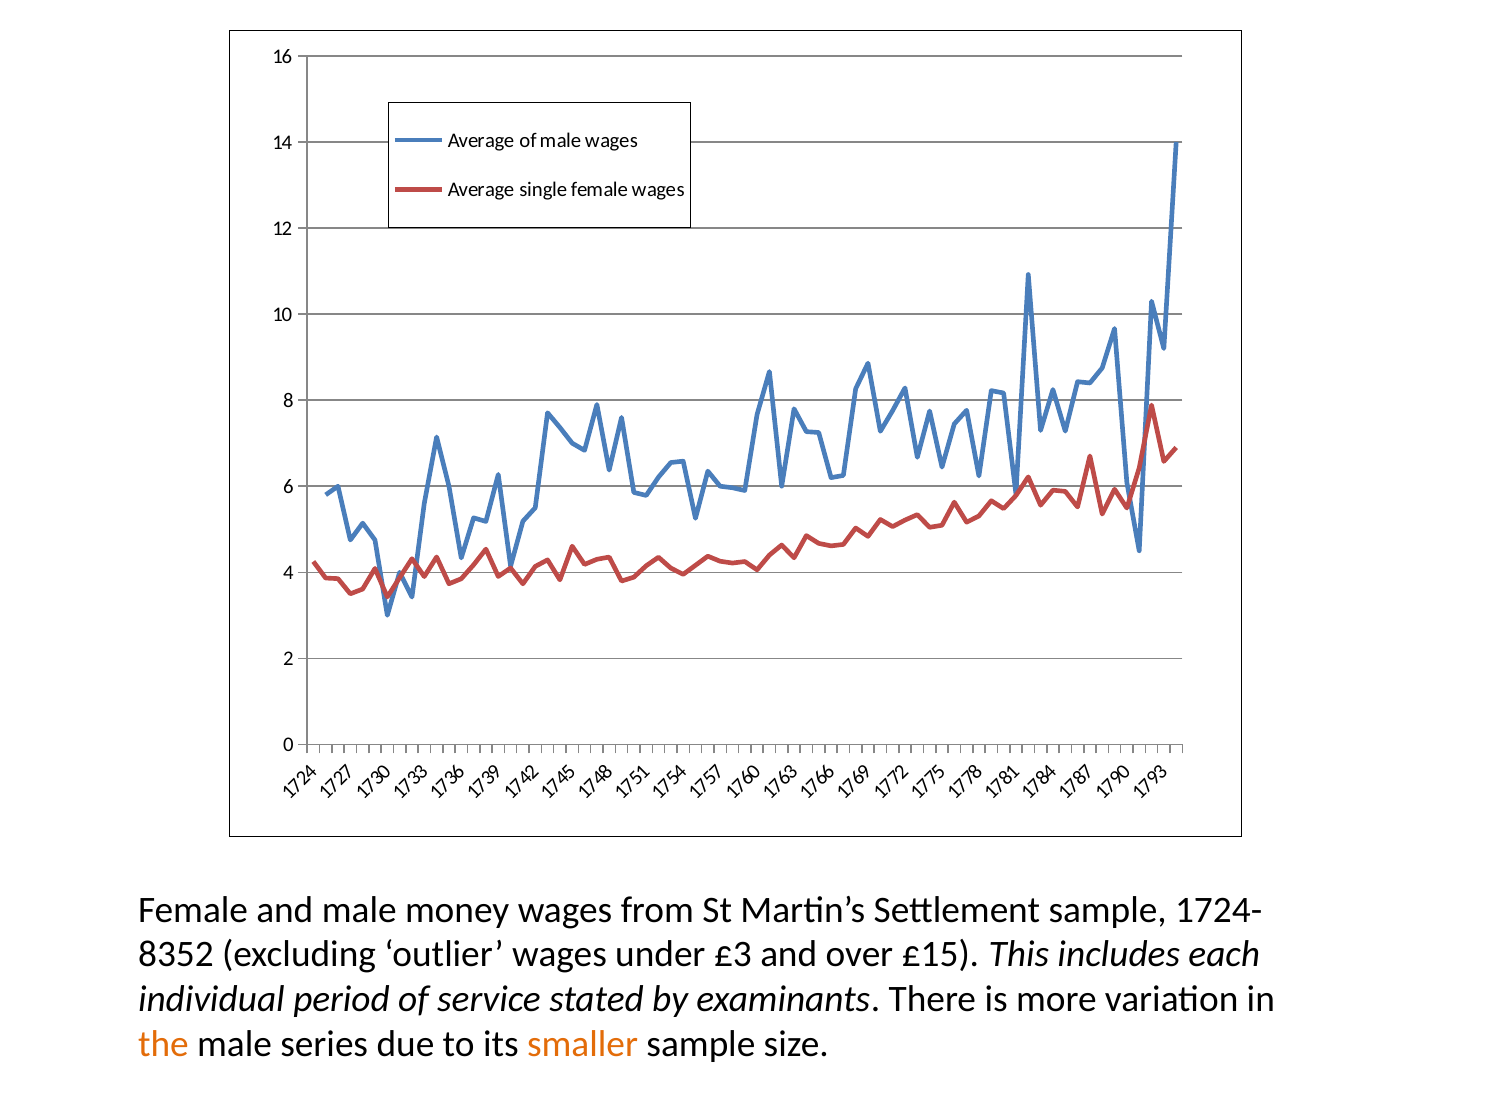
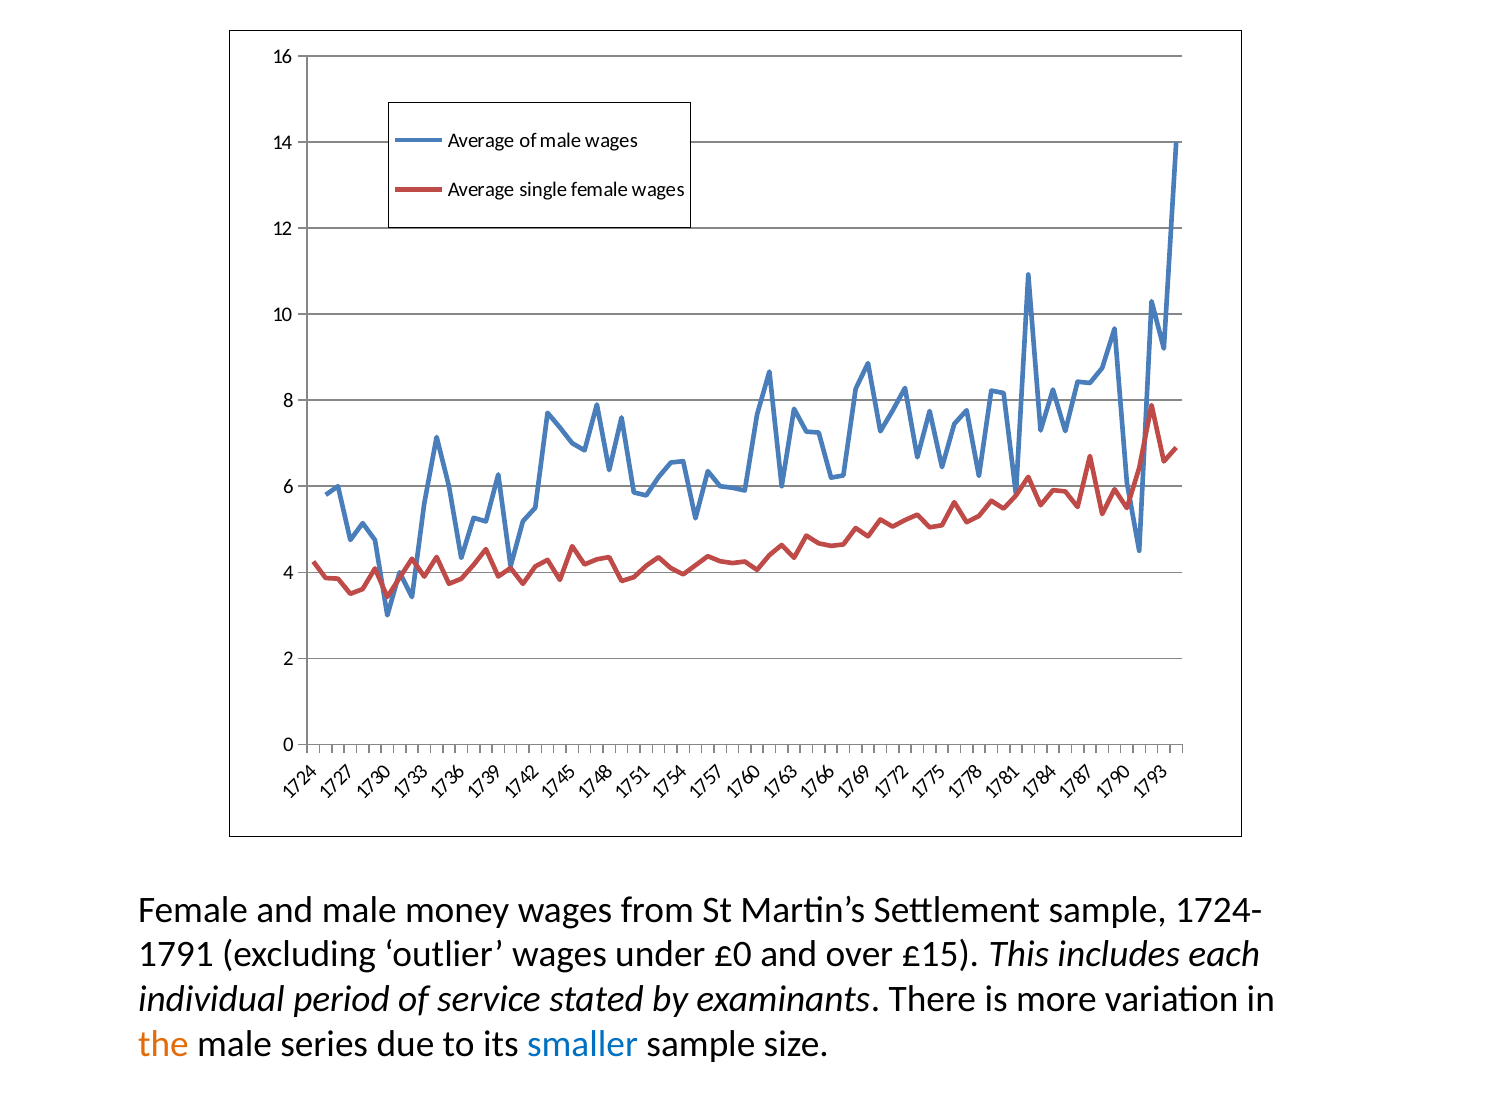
8352: 8352 -> 1791
£3: £3 -> £0
smaller colour: orange -> blue
